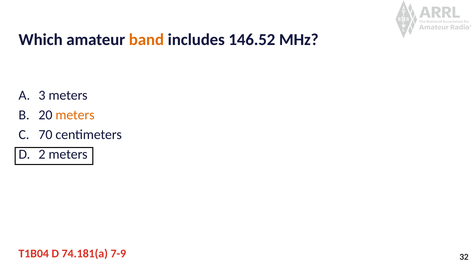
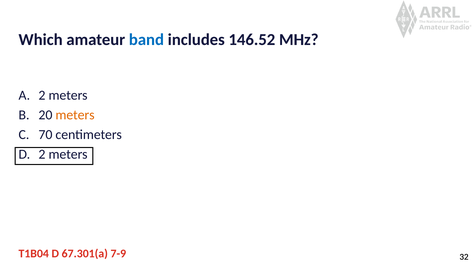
band colour: orange -> blue
3 at (42, 95): 3 -> 2
74.181(a: 74.181(a -> 67.301(a
